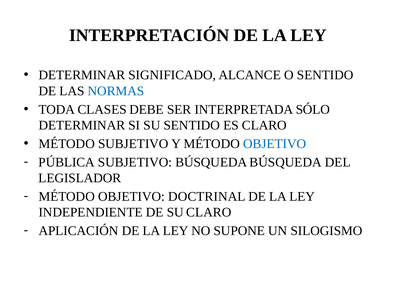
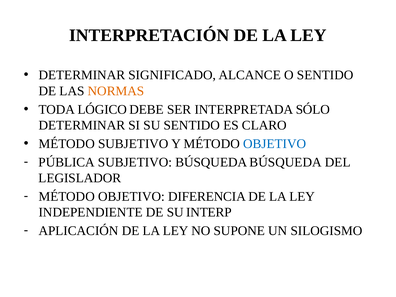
NORMAS colour: blue -> orange
CLASES: CLASES -> LÓGICO
DOCTRINAL: DOCTRINAL -> DIFERENCIA
SU CLARO: CLARO -> INTERP
